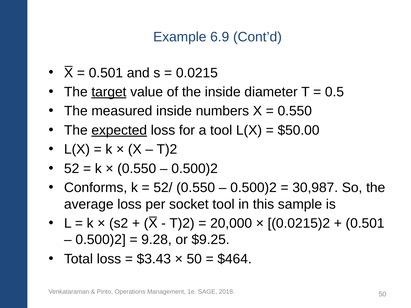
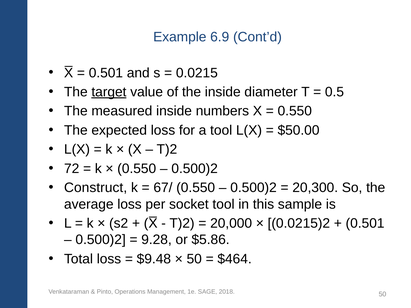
expected underline: present -> none
52: 52 -> 72
Conforms: Conforms -> Construct
52/: 52/ -> 67/
30,987: 30,987 -> 20,300
$9.25: $9.25 -> $5.86
$3.43: $3.43 -> $9.48
